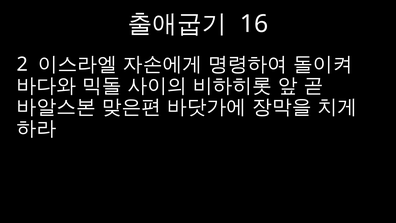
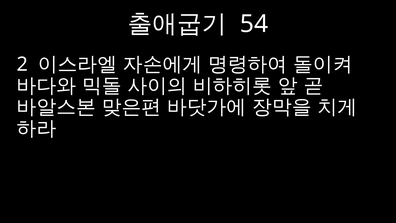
16: 16 -> 54
